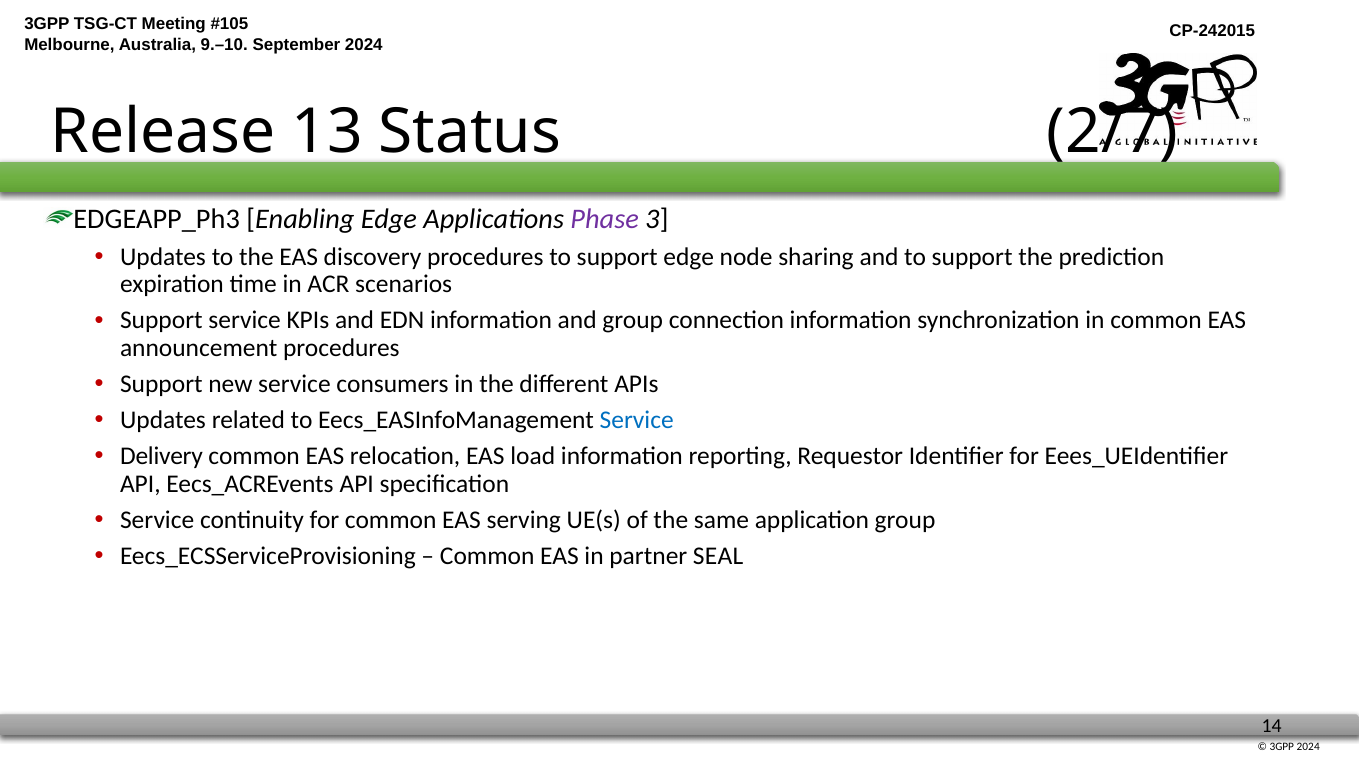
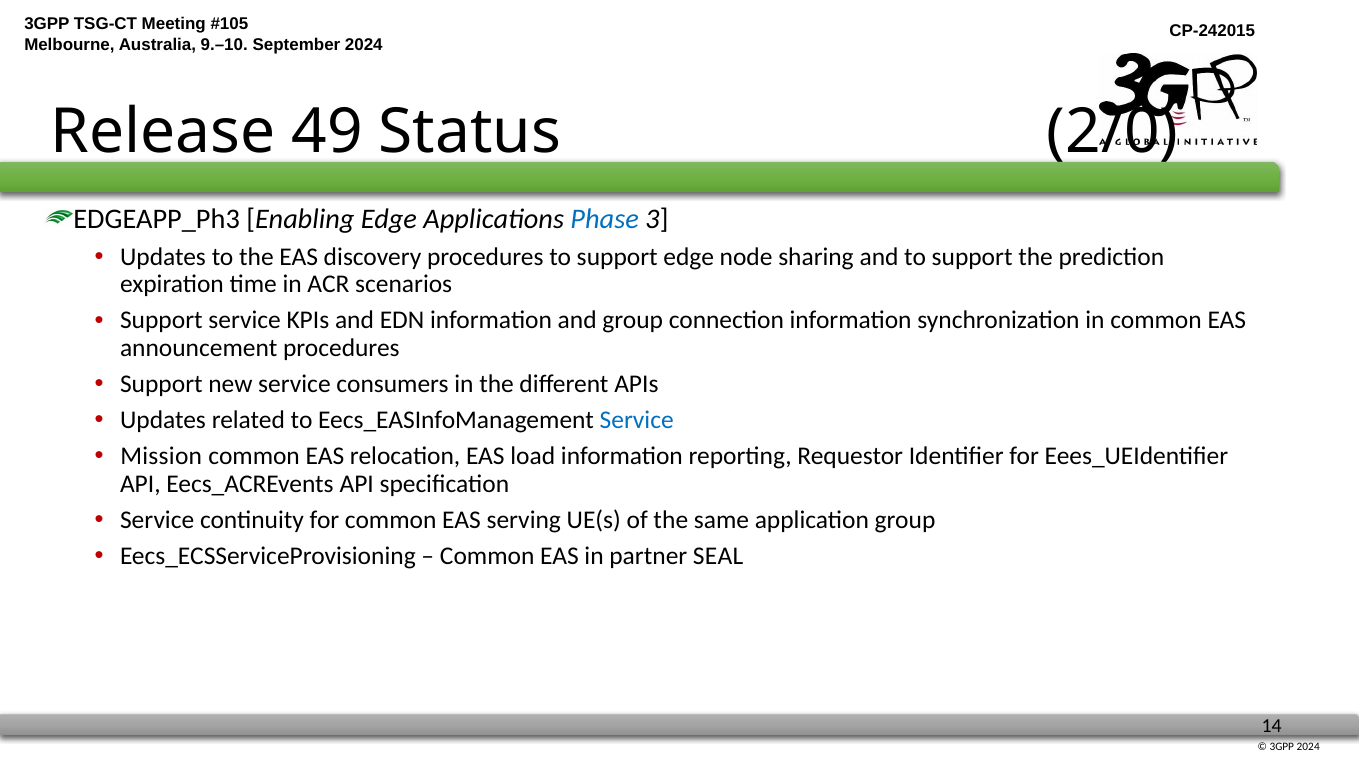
13: 13 -> 49
2/7: 2/7 -> 2/0
Phase colour: purple -> blue
Delivery: Delivery -> Mission
